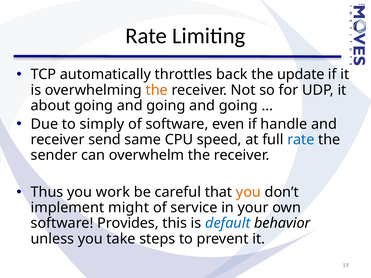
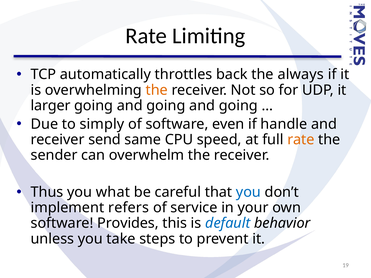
update: update -> always
about: about -> larger
rate at (301, 140) colour: blue -> orange
work: work -> what
you at (248, 192) colour: orange -> blue
might: might -> refers
